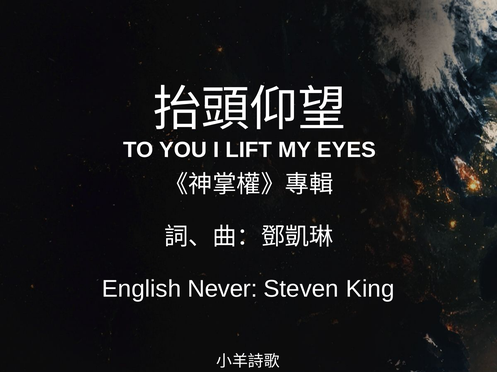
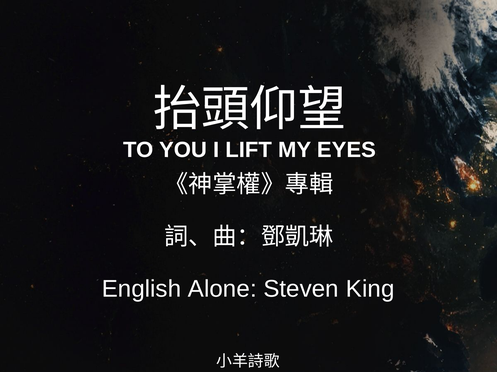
Never: Never -> Alone
